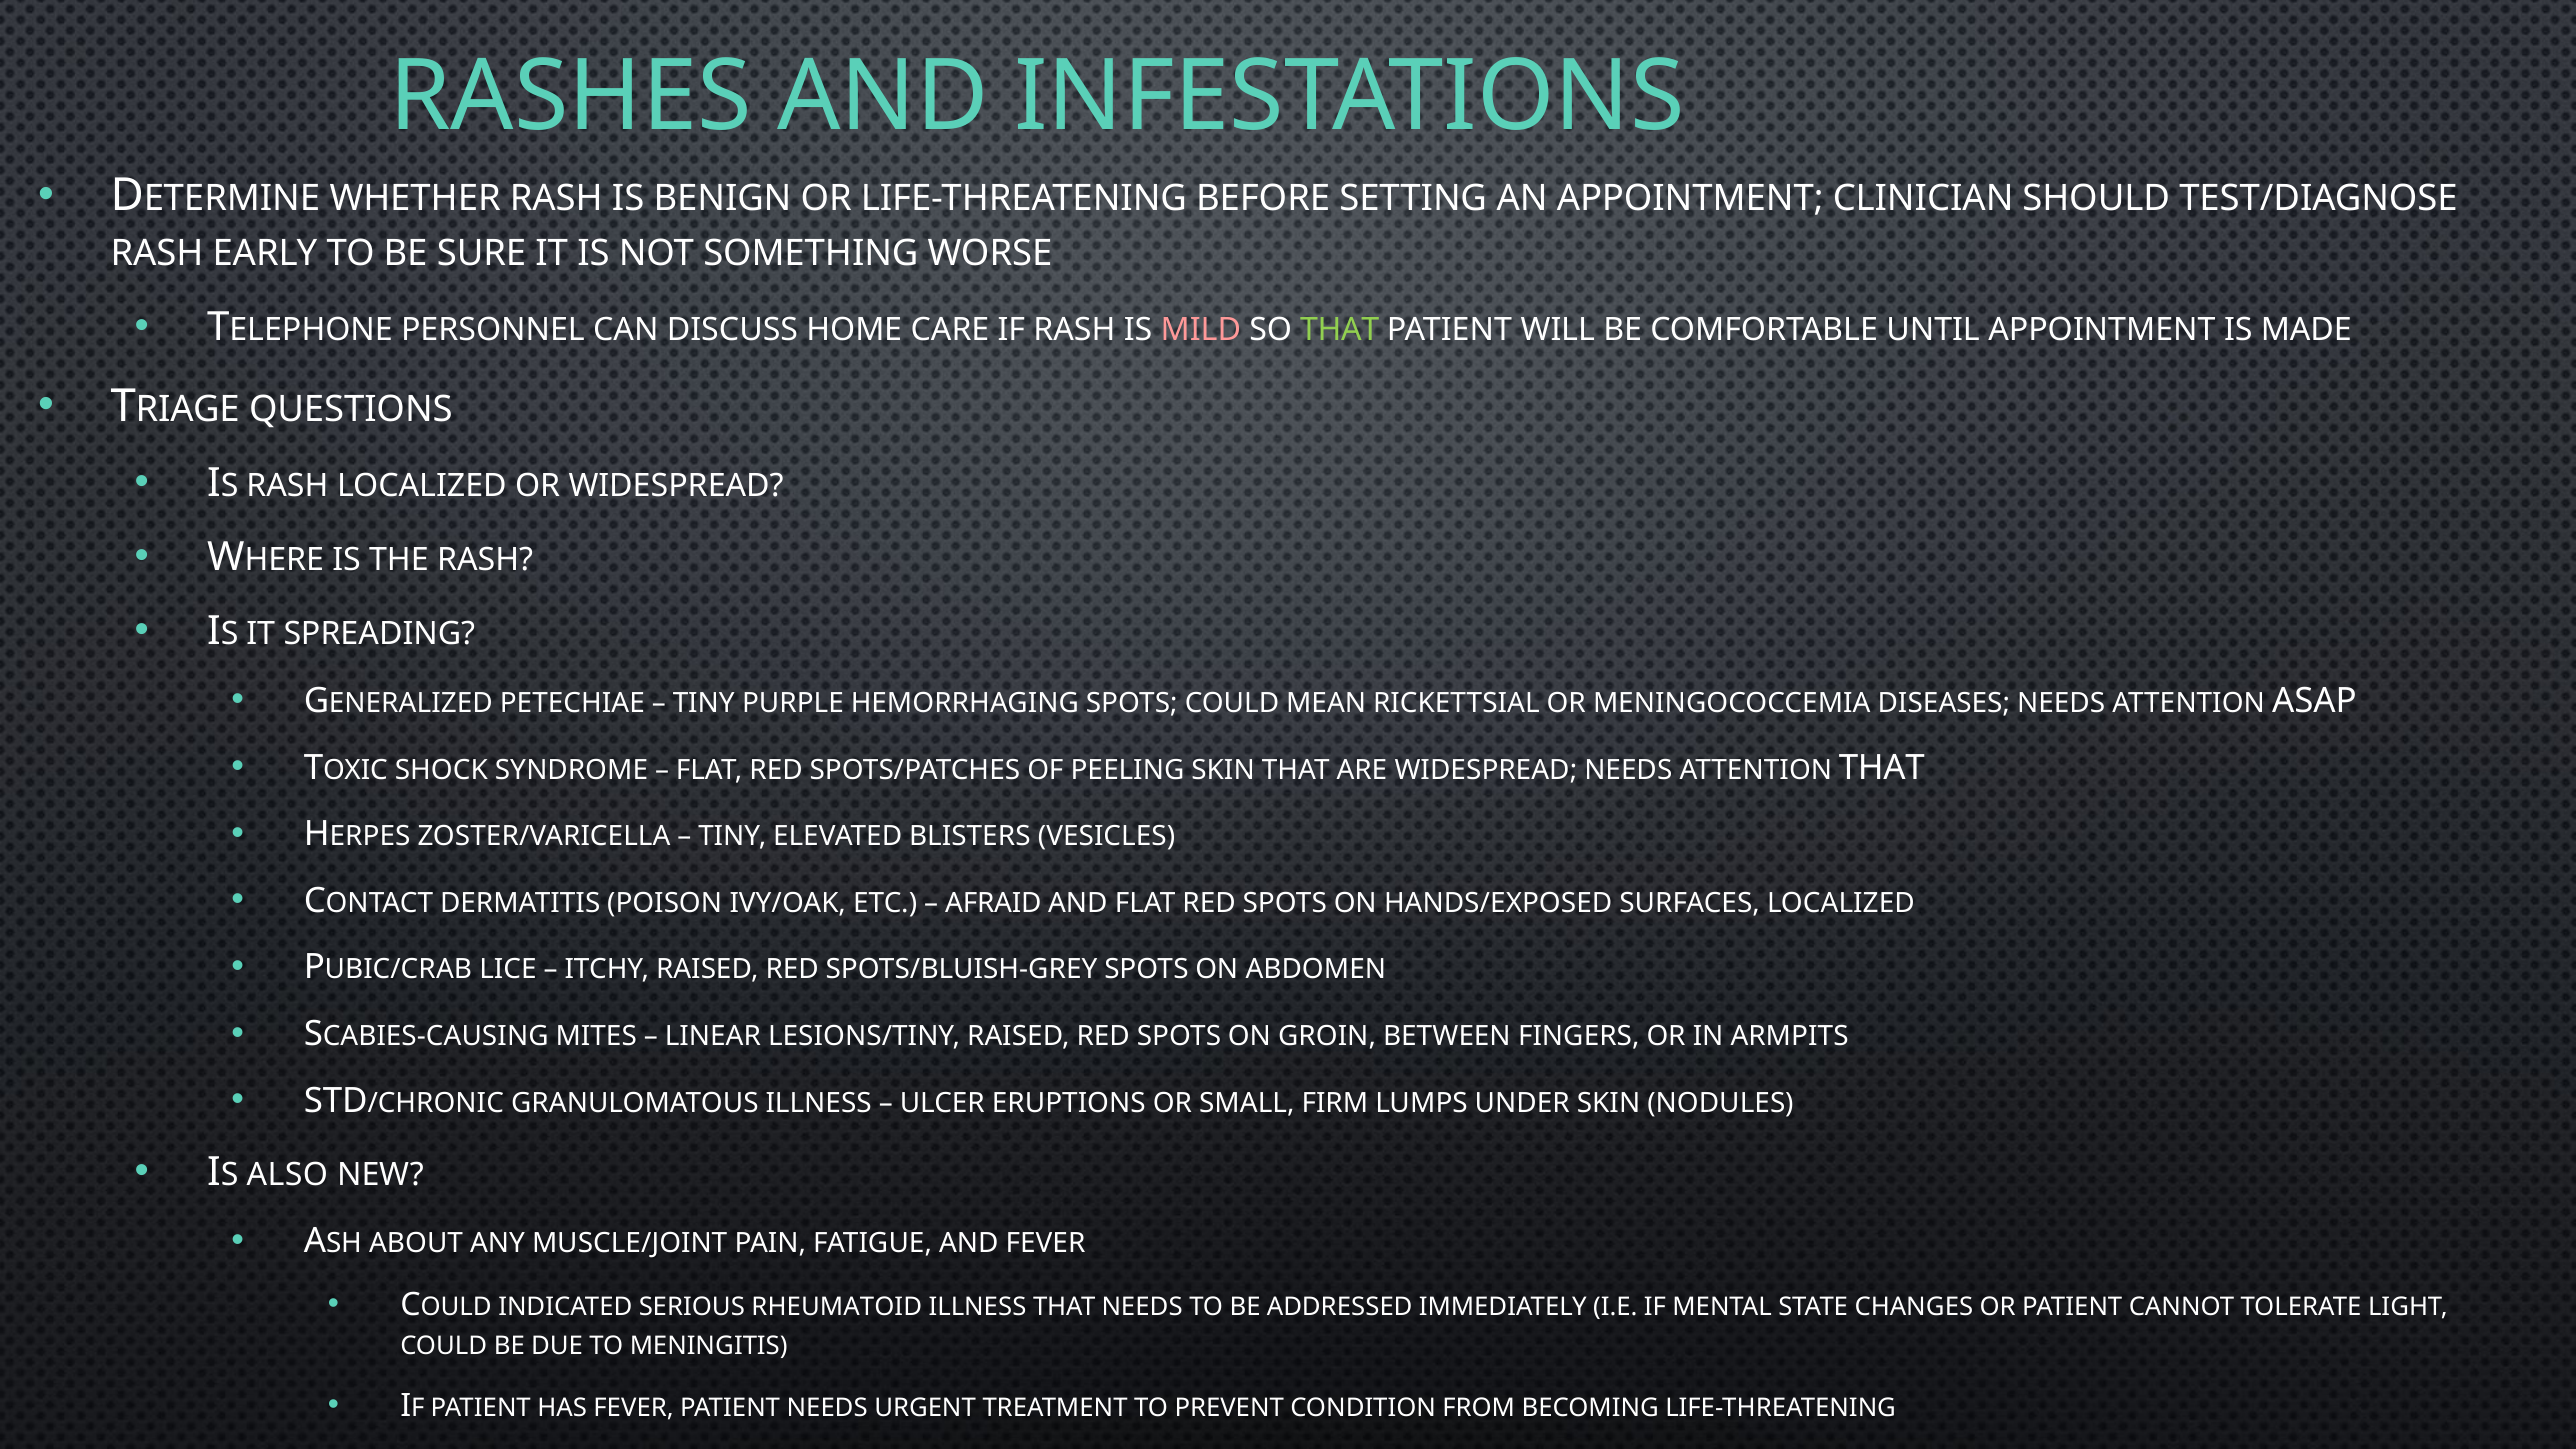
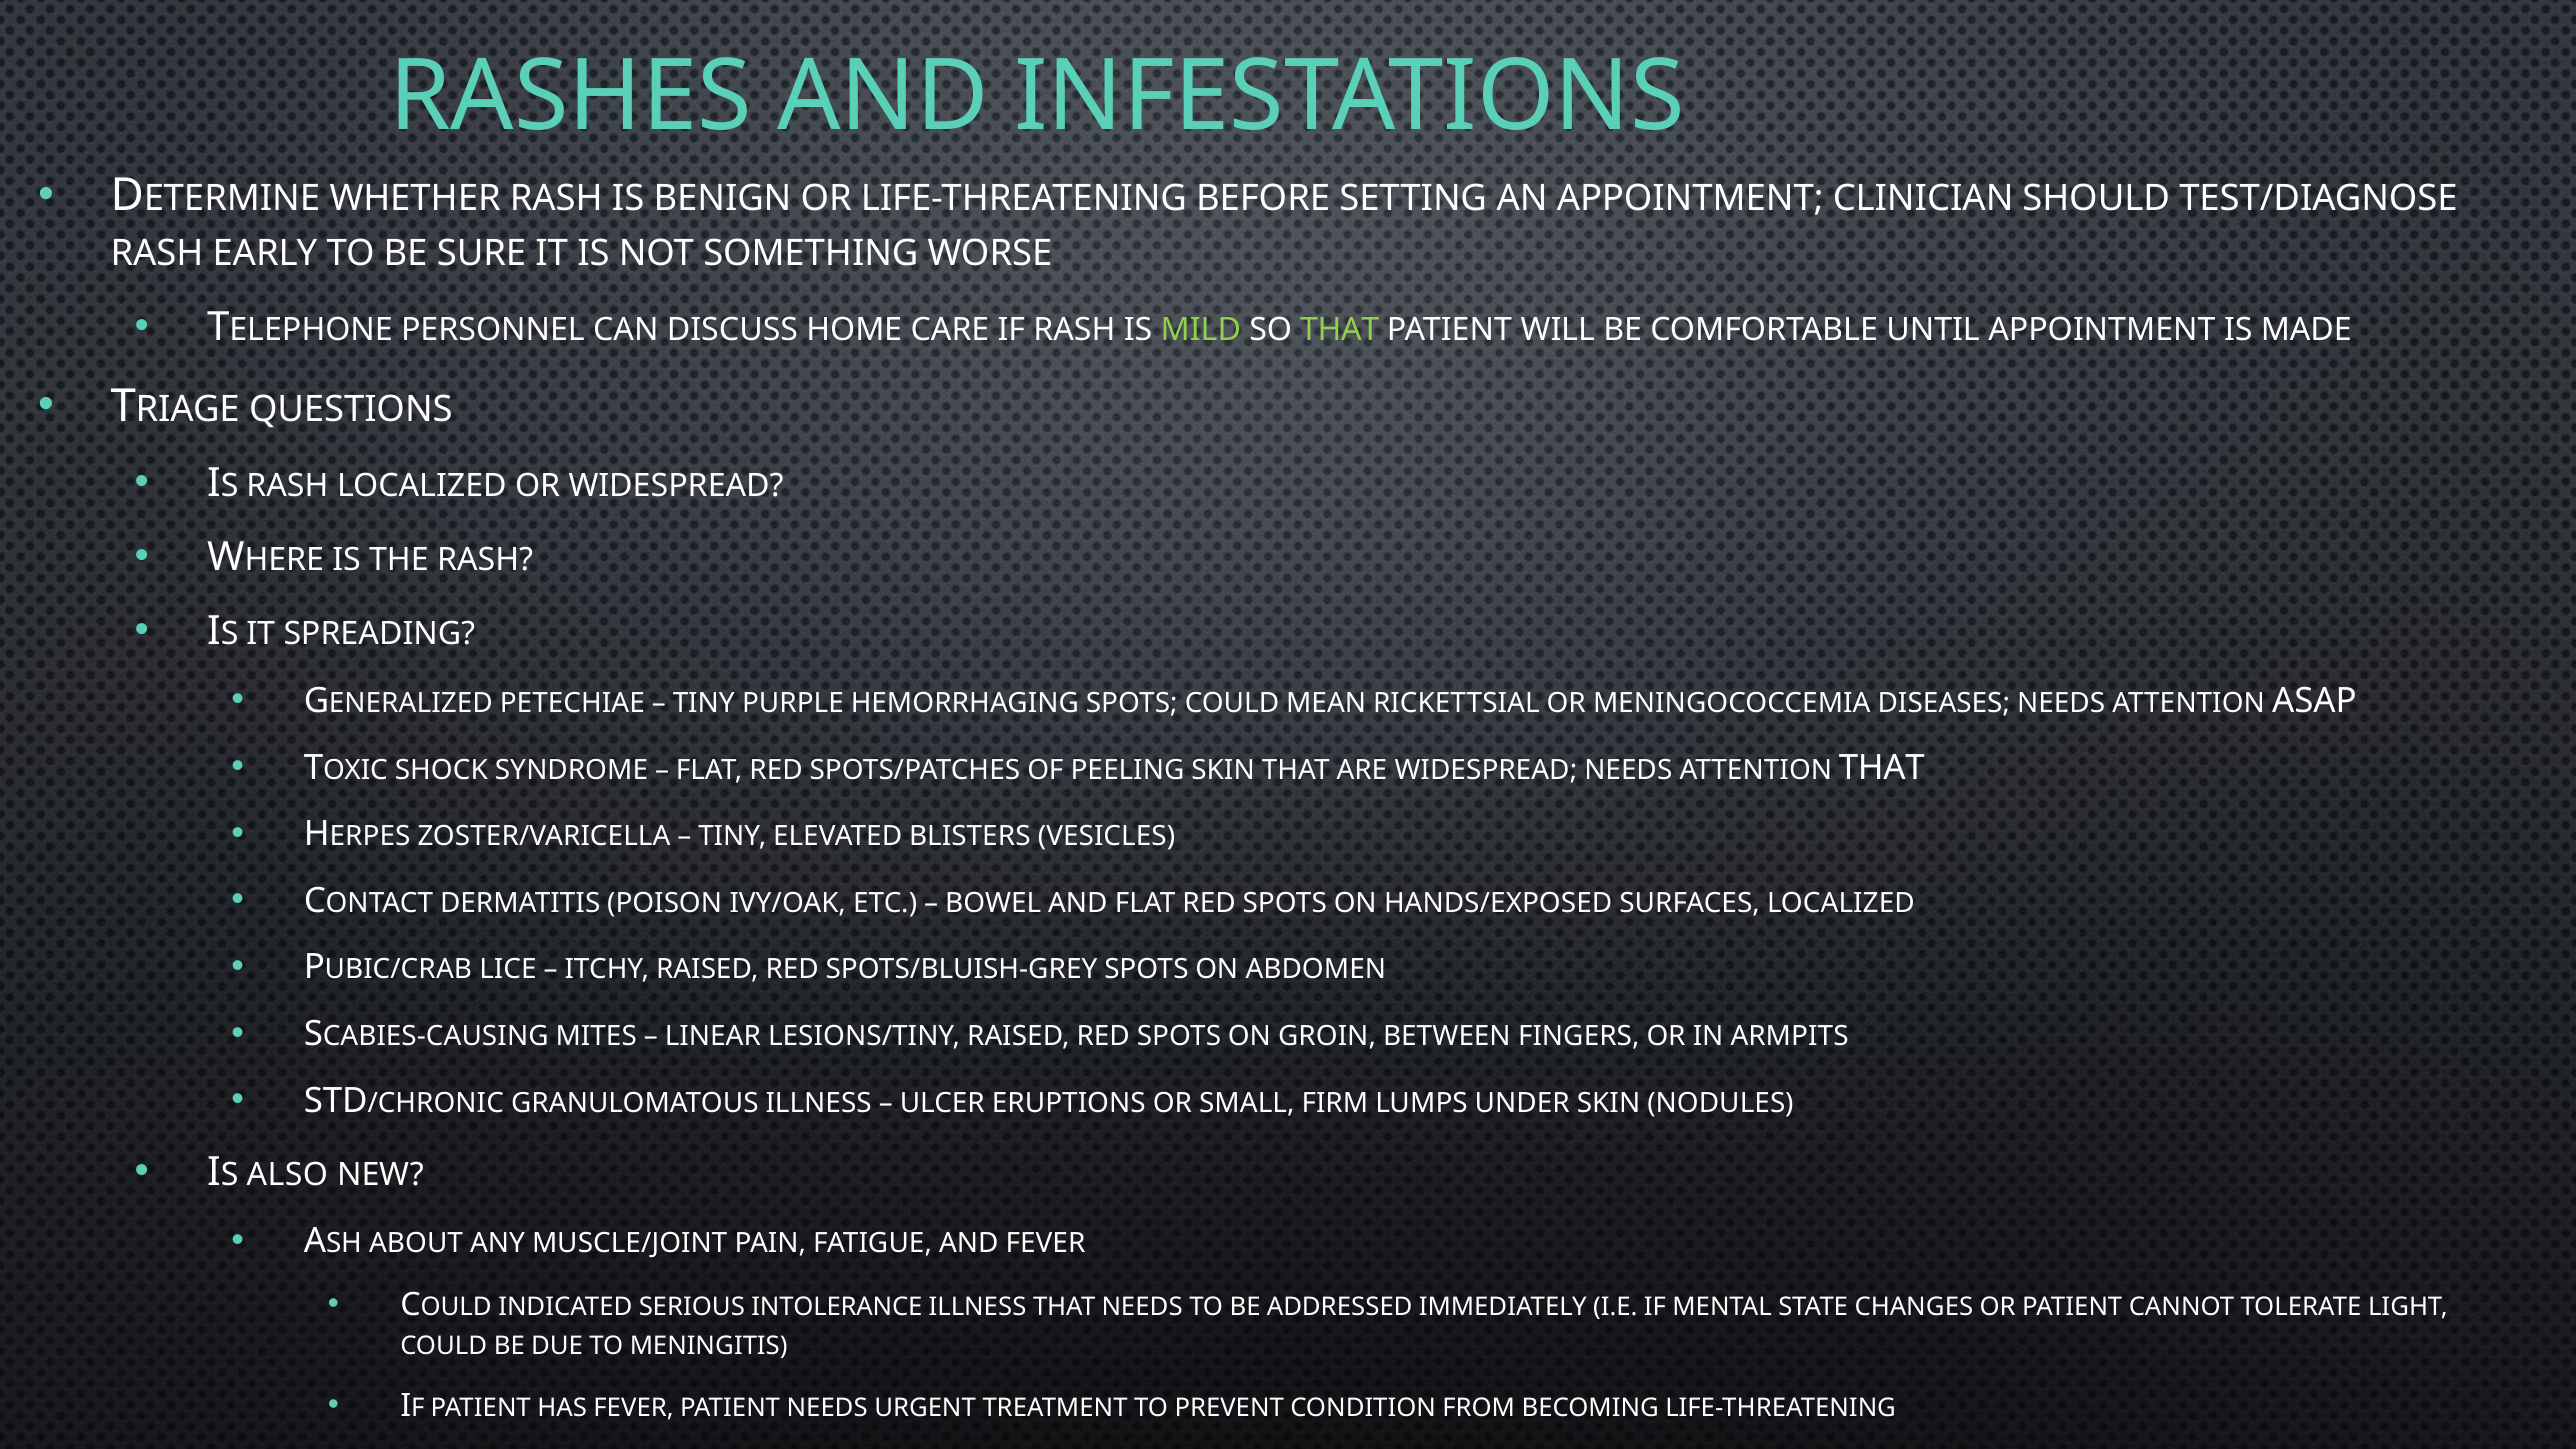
MILD colour: pink -> light green
AFRAID: AFRAID -> BOWEL
RHEUMATOID: RHEUMATOID -> INTOLERANCE
